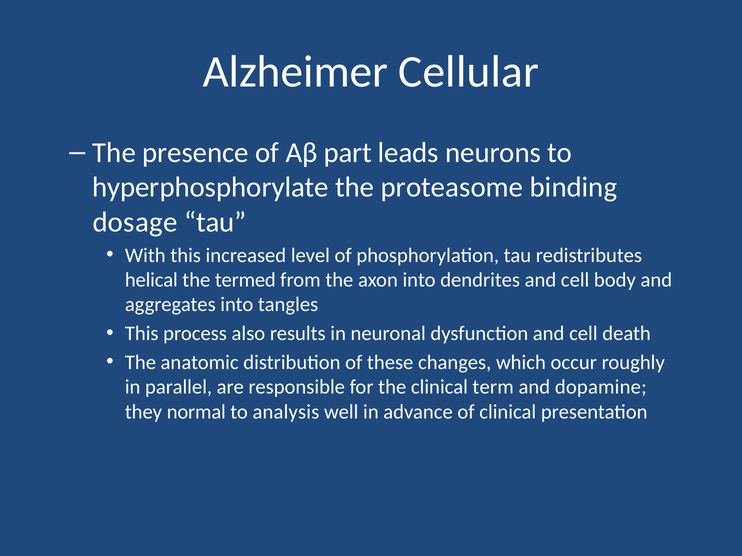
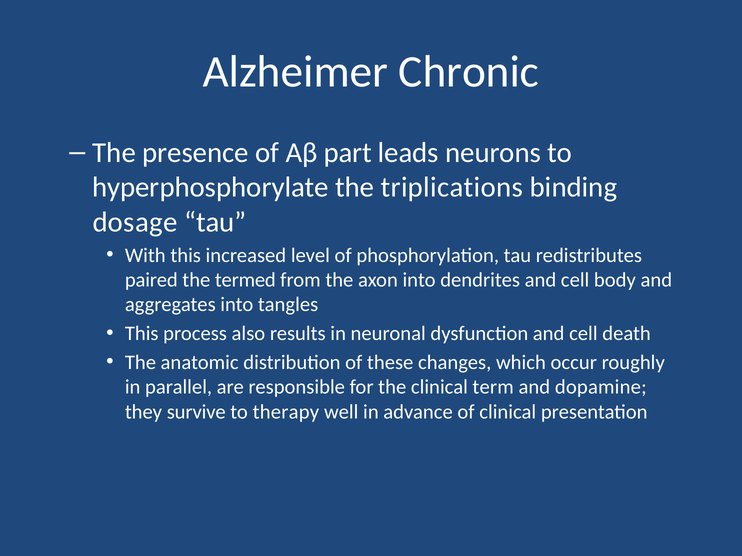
Cellular: Cellular -> Chronic
proteasome: proteasome -> triplications
helical: helical -> paired
normal: normal -> survive
analysis: analysis -> therapy
